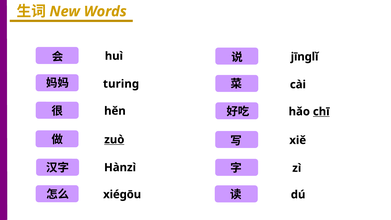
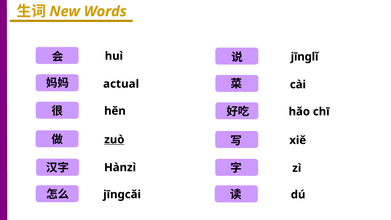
turing: turing -> actual
chī underline: present -> none
xiéɡōu: xiéɡōu -> jīnɡcǎi
